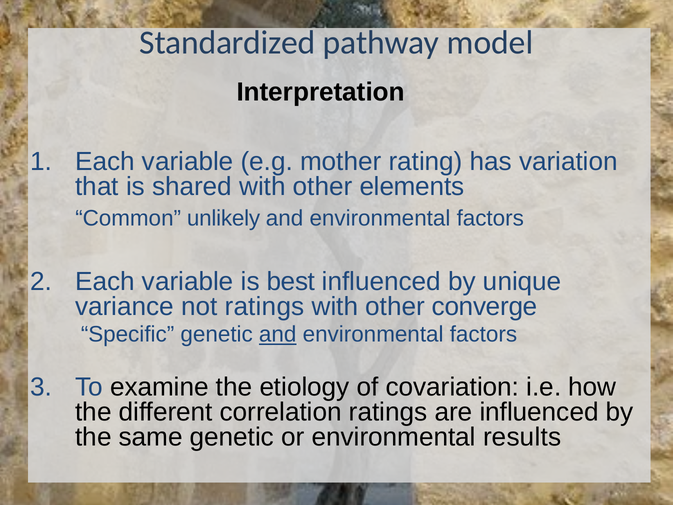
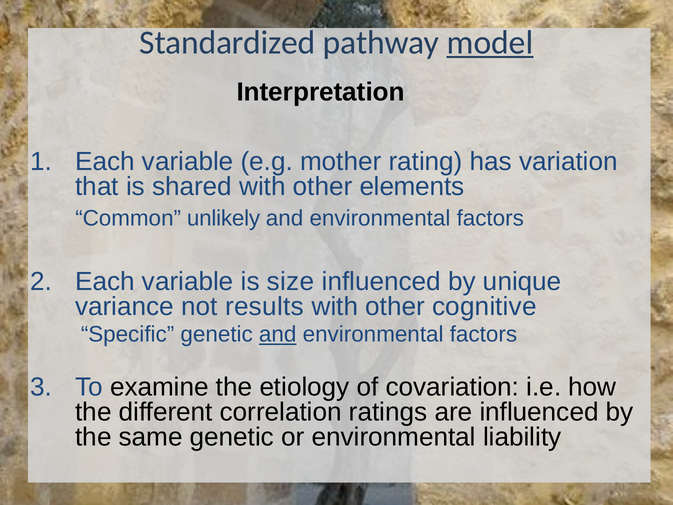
model underline: none -> present
best: best -> size
not ratings: ratings -> results
converge: converge -> cognitive
results: results -> liability
